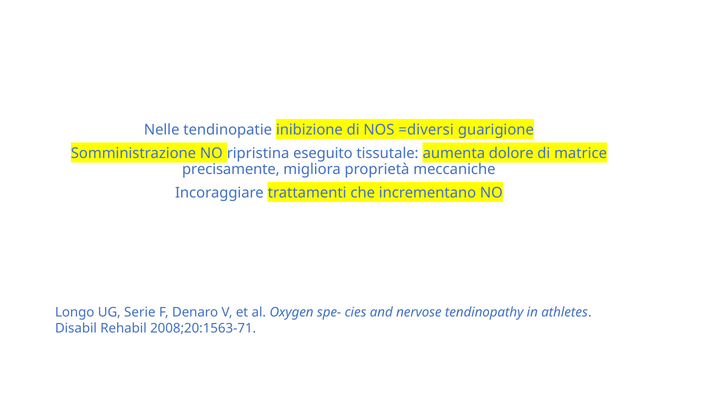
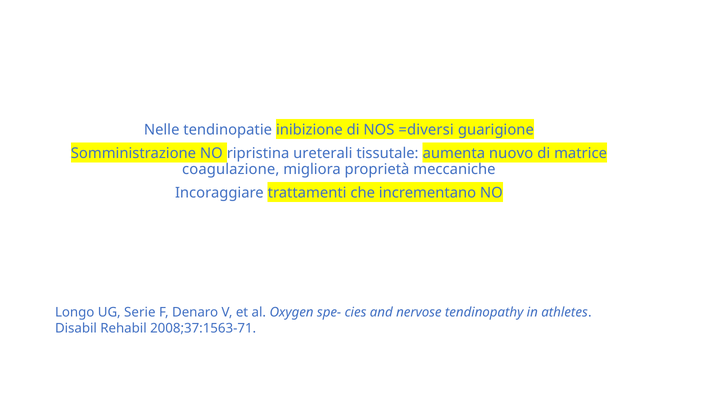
eseguito: eseguito -> ureterali
dolore: dolore -> nuovo
precisamente: precisamente -> coagulazione
2008;20:1563-71: 2008;20:1563-71 -> 2008;37:1563-71
